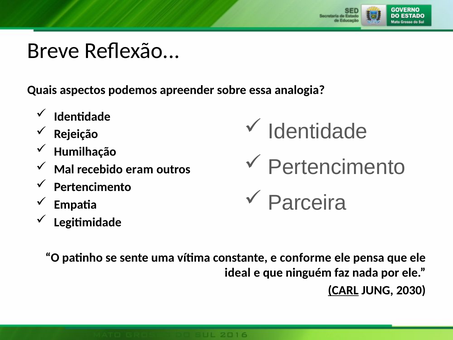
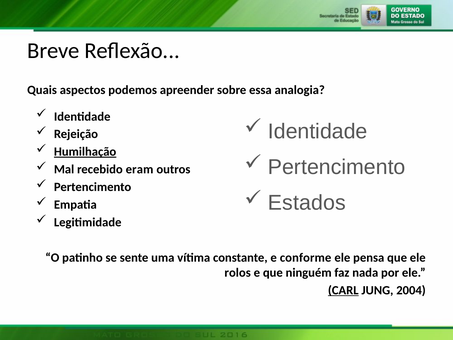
Humilhação underline: none -> present
Parceira: Parceira -> Estados
ideal: ideal -> rolos
2030: 2030 -> 2004
